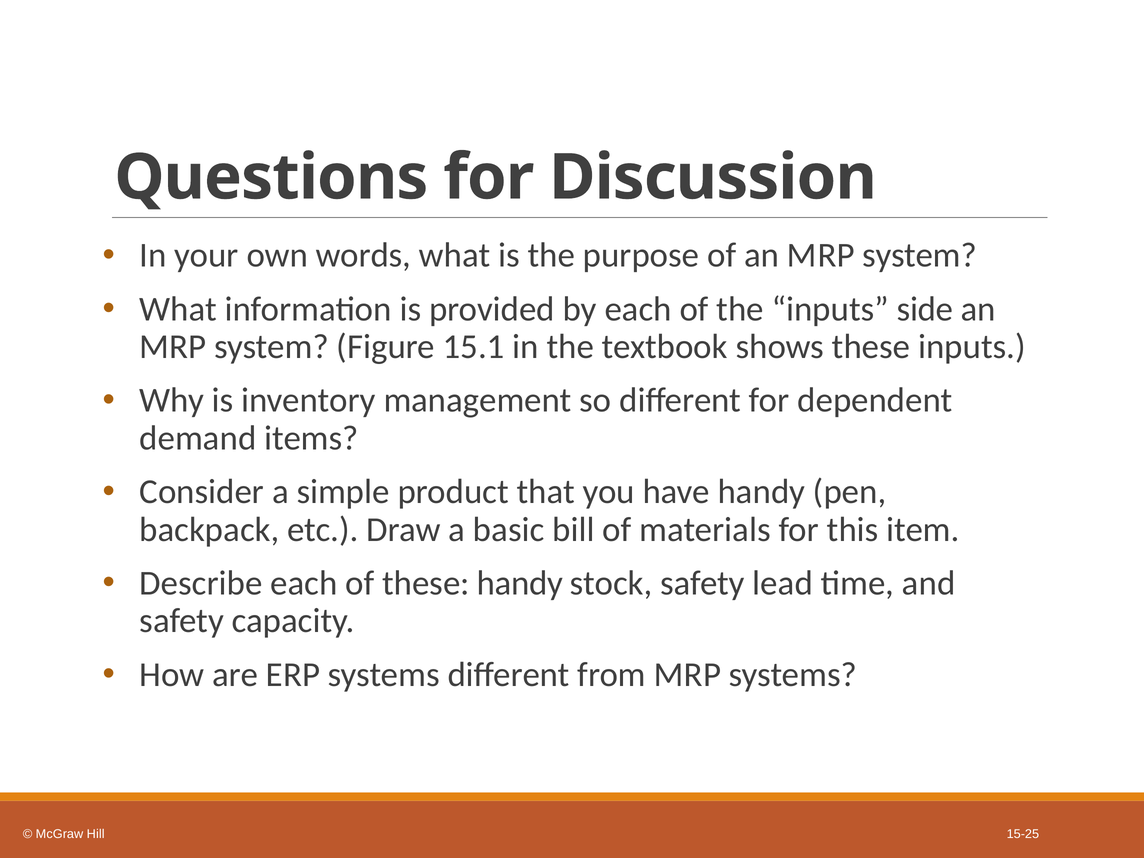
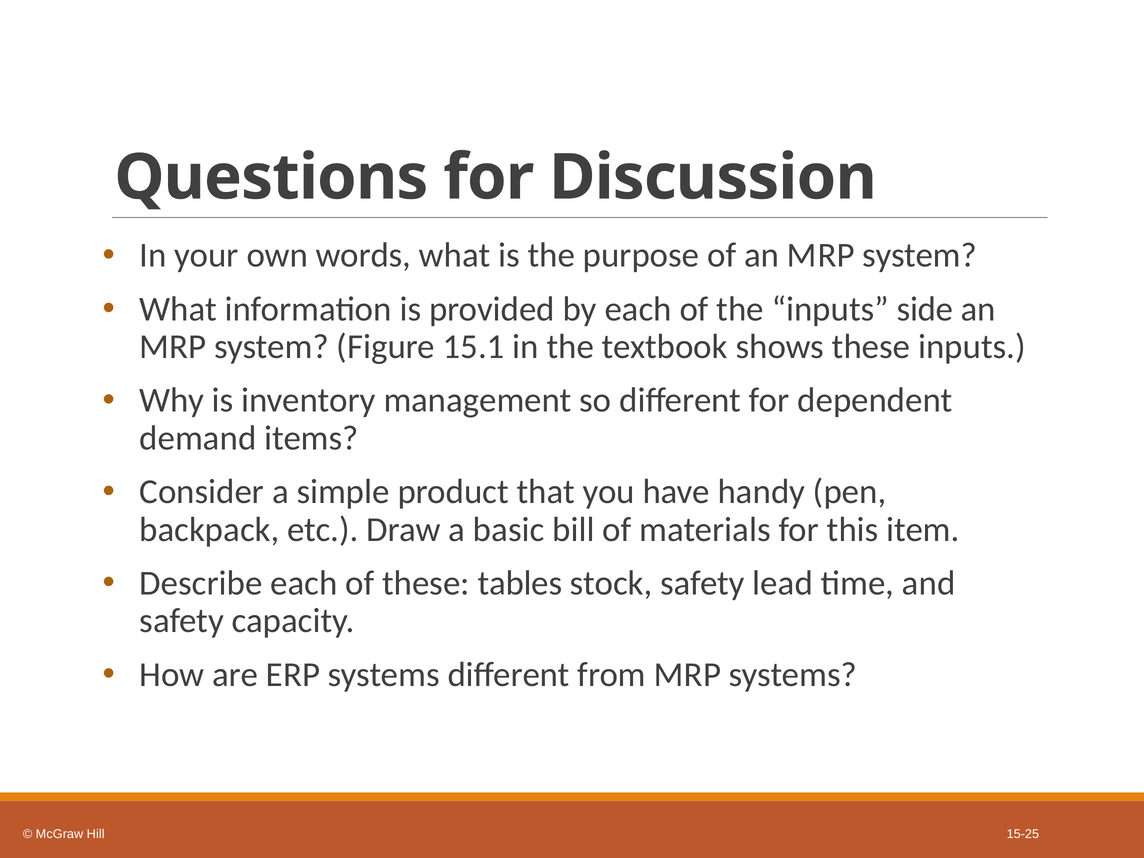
these handy: handy -> tables
